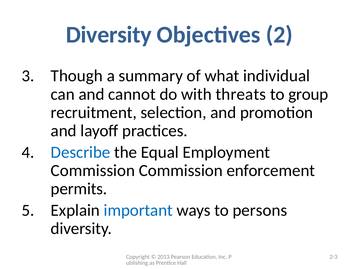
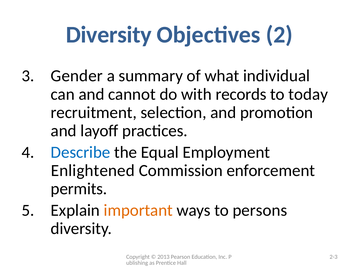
Though: Though -> Gender
threats: threats -> records
group: group -> today
Commission at (93, 171): Commission -> Enlightened
important colour: blue -> orange
